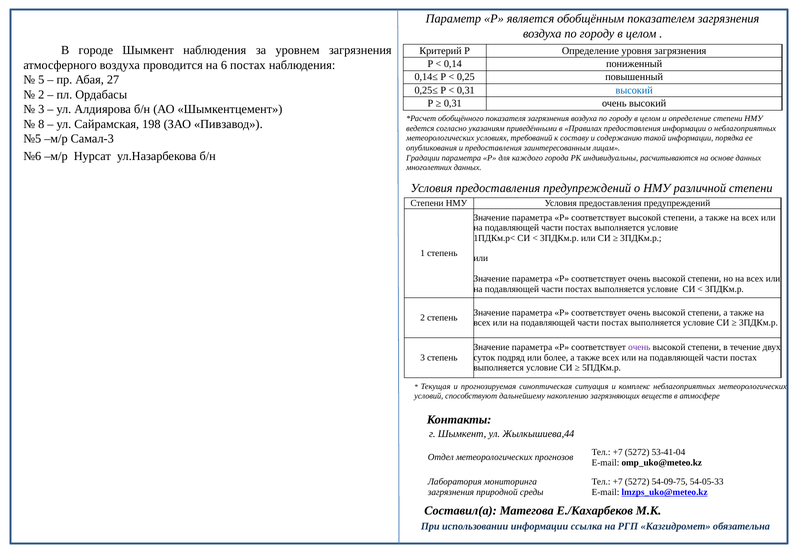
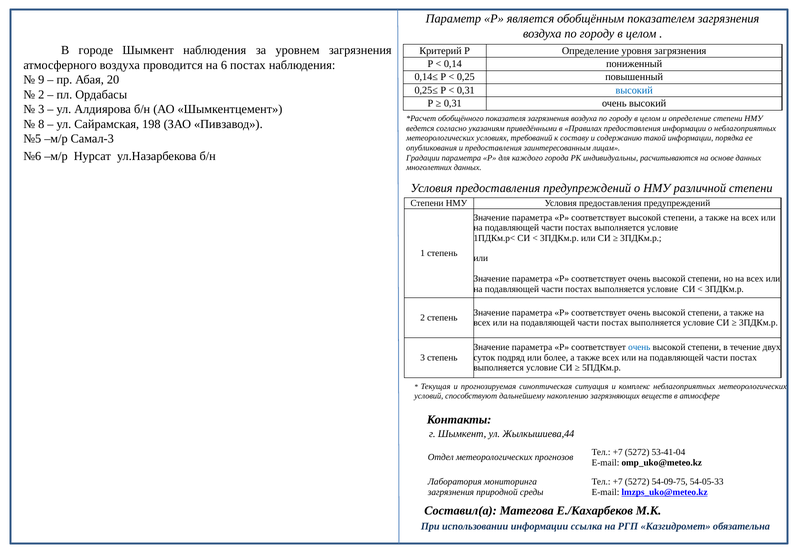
5: 5 -> 9
27: 27 -> 20
очень at (639, 347) colour: purple -> blue
